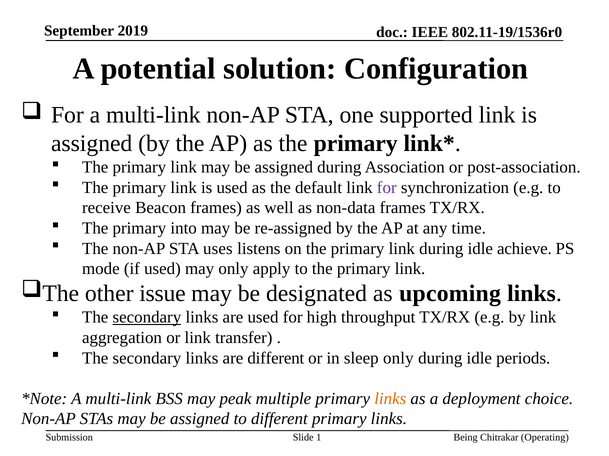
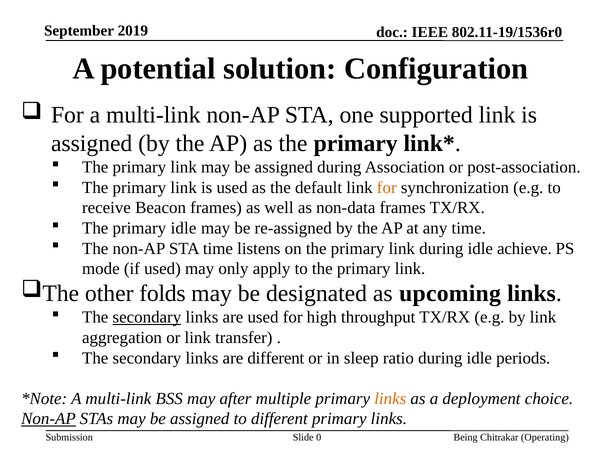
for at (387, 188) colour: purple -> orange
primary into: into -> idle
STA uses: uses -> time
issue: issue -> folds
sleep only: only -> ratio
peak: peak -> after
Non-AP at (48, 419) underline: none -> present
1: 1 -> 0
